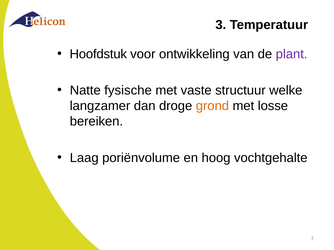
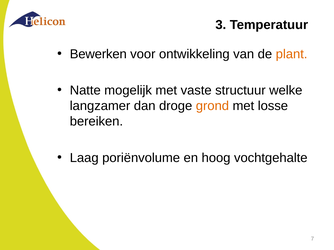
Hoofdstuk: Hoofdstuk -> Bewerken
plant colour: purple -> orange
fysische: fysische -> mogelijk
